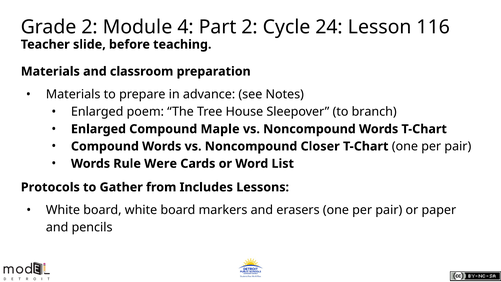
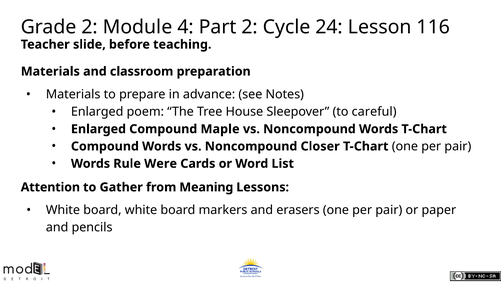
branch: branch -> careful
Protocols: Protocols -> Attention
Includes: Includes -> Meaning
